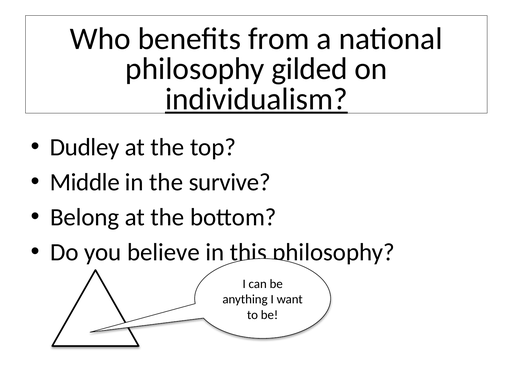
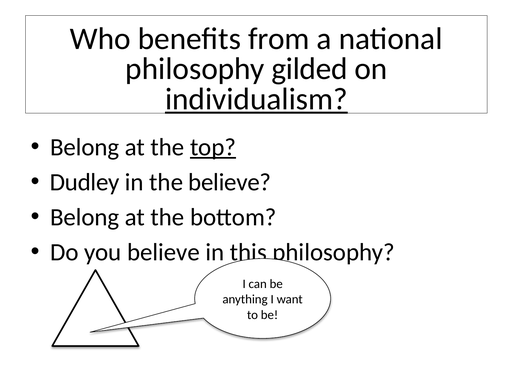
Dudley at (85, 147): Dudley -> Belong
top underline: none -> present
Middle: Middle -> Dudley
the survive: survive -> believe
